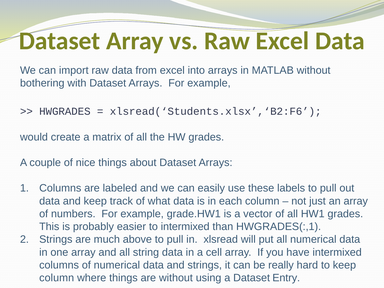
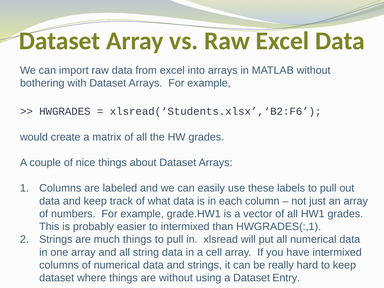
much above: above -> things
column at (57, 278): column -> dataset
